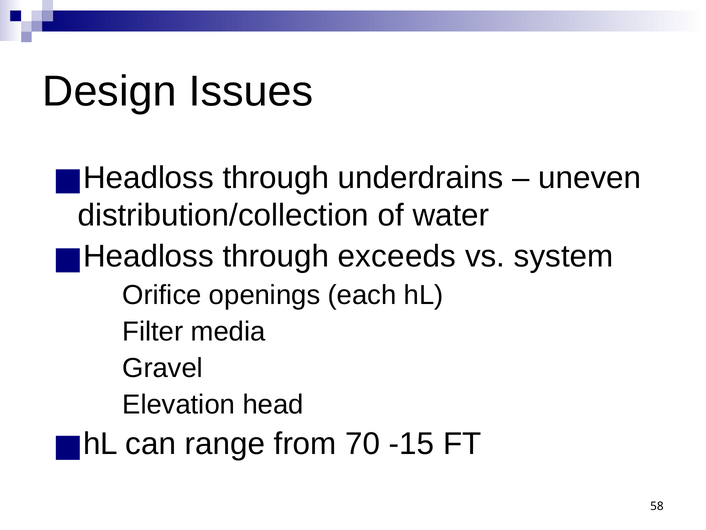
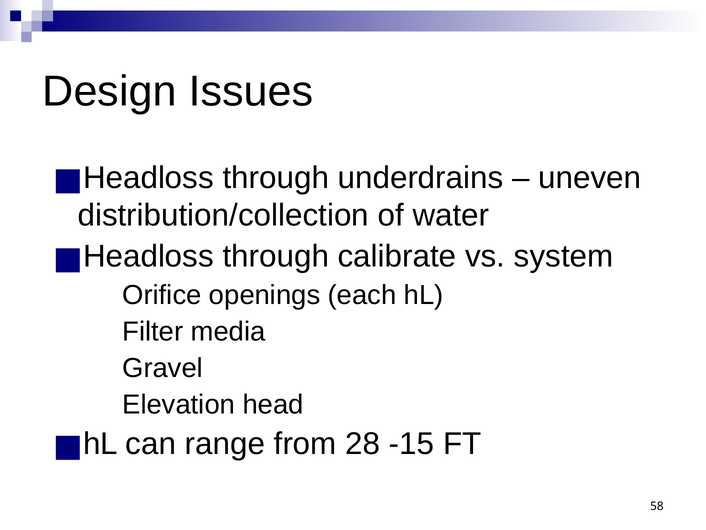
exceeds: exceeds -> calibrate
70: 70 -> 28
